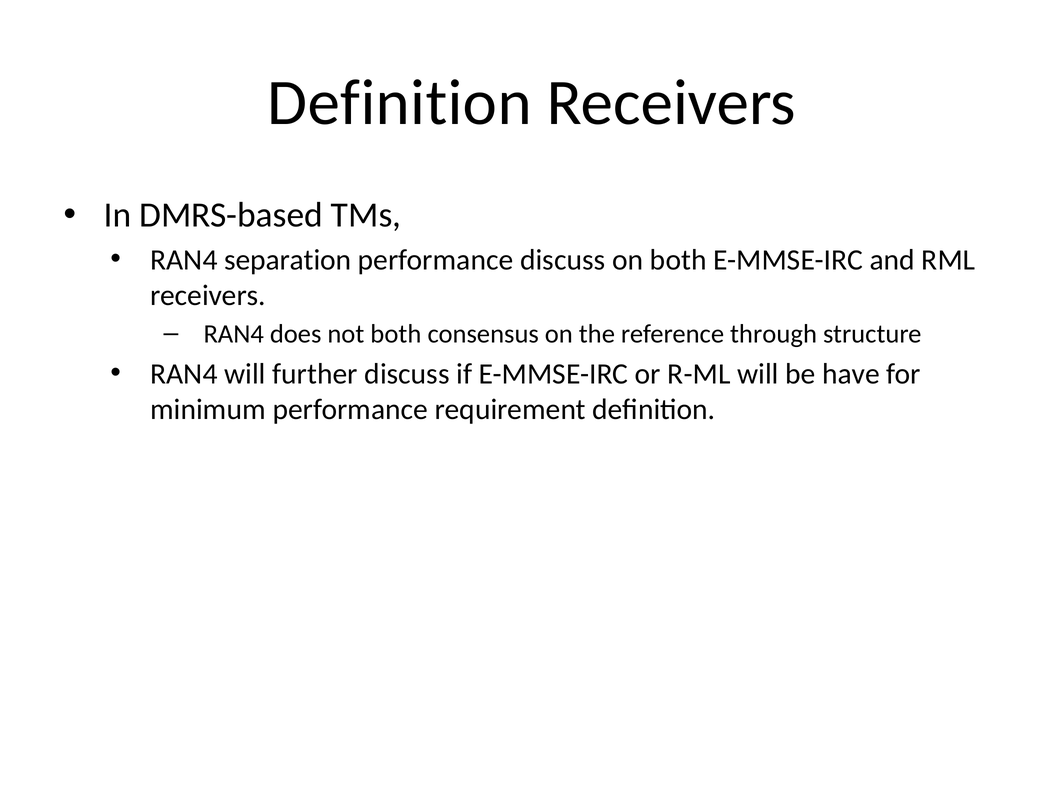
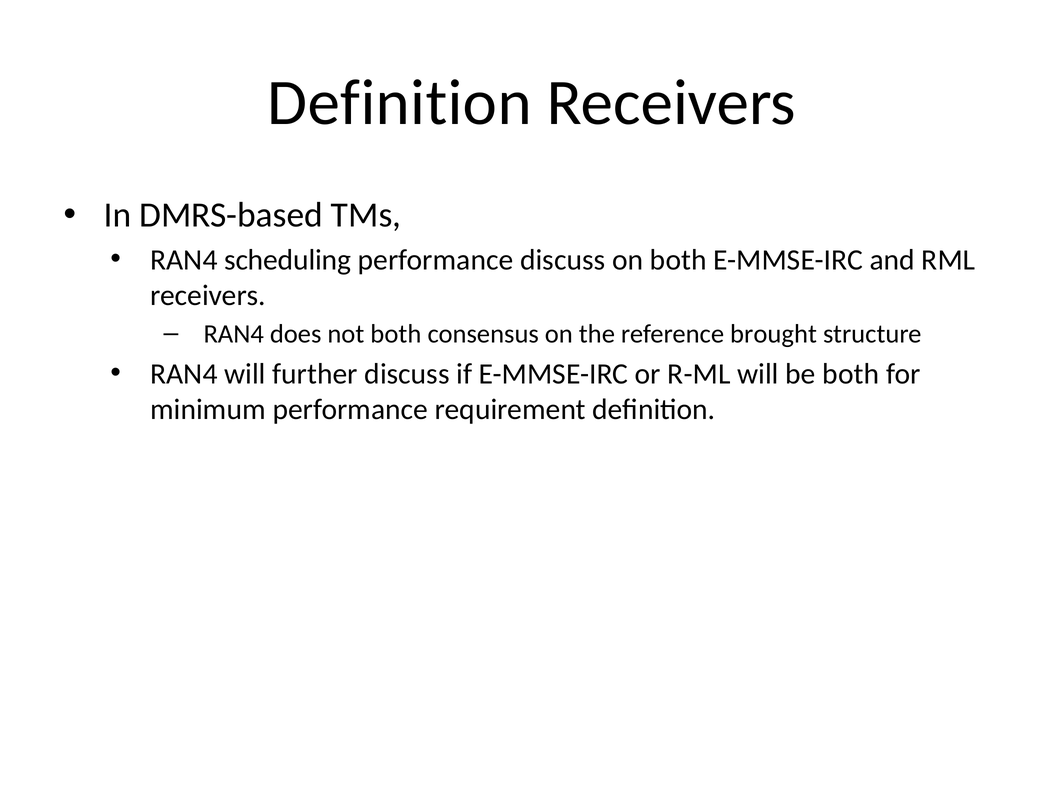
separation: separation -> scheduling
through: through -> brought
be have: have -> both
